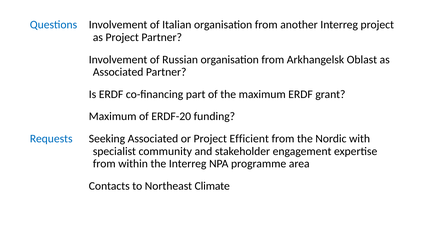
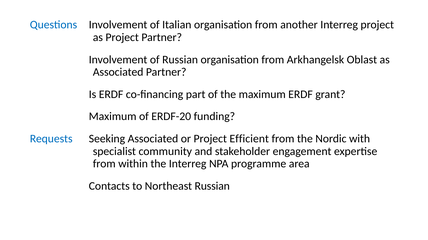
Northeast Climate: Climate -> Russian
